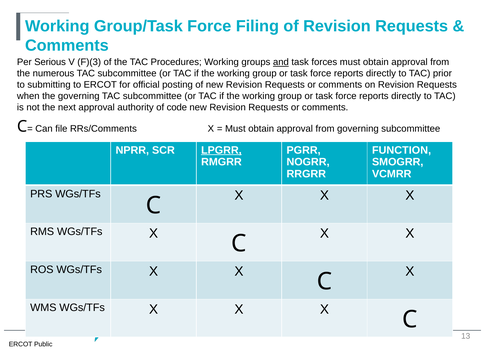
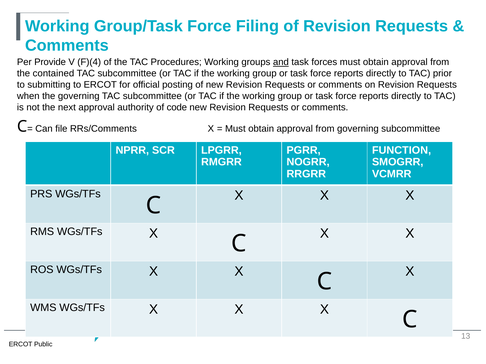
Serious: Serious -> Provide
F)(3: F)(3 -> F)(4
numerous: numerous -> contained
LPGRR underline: present -> none
